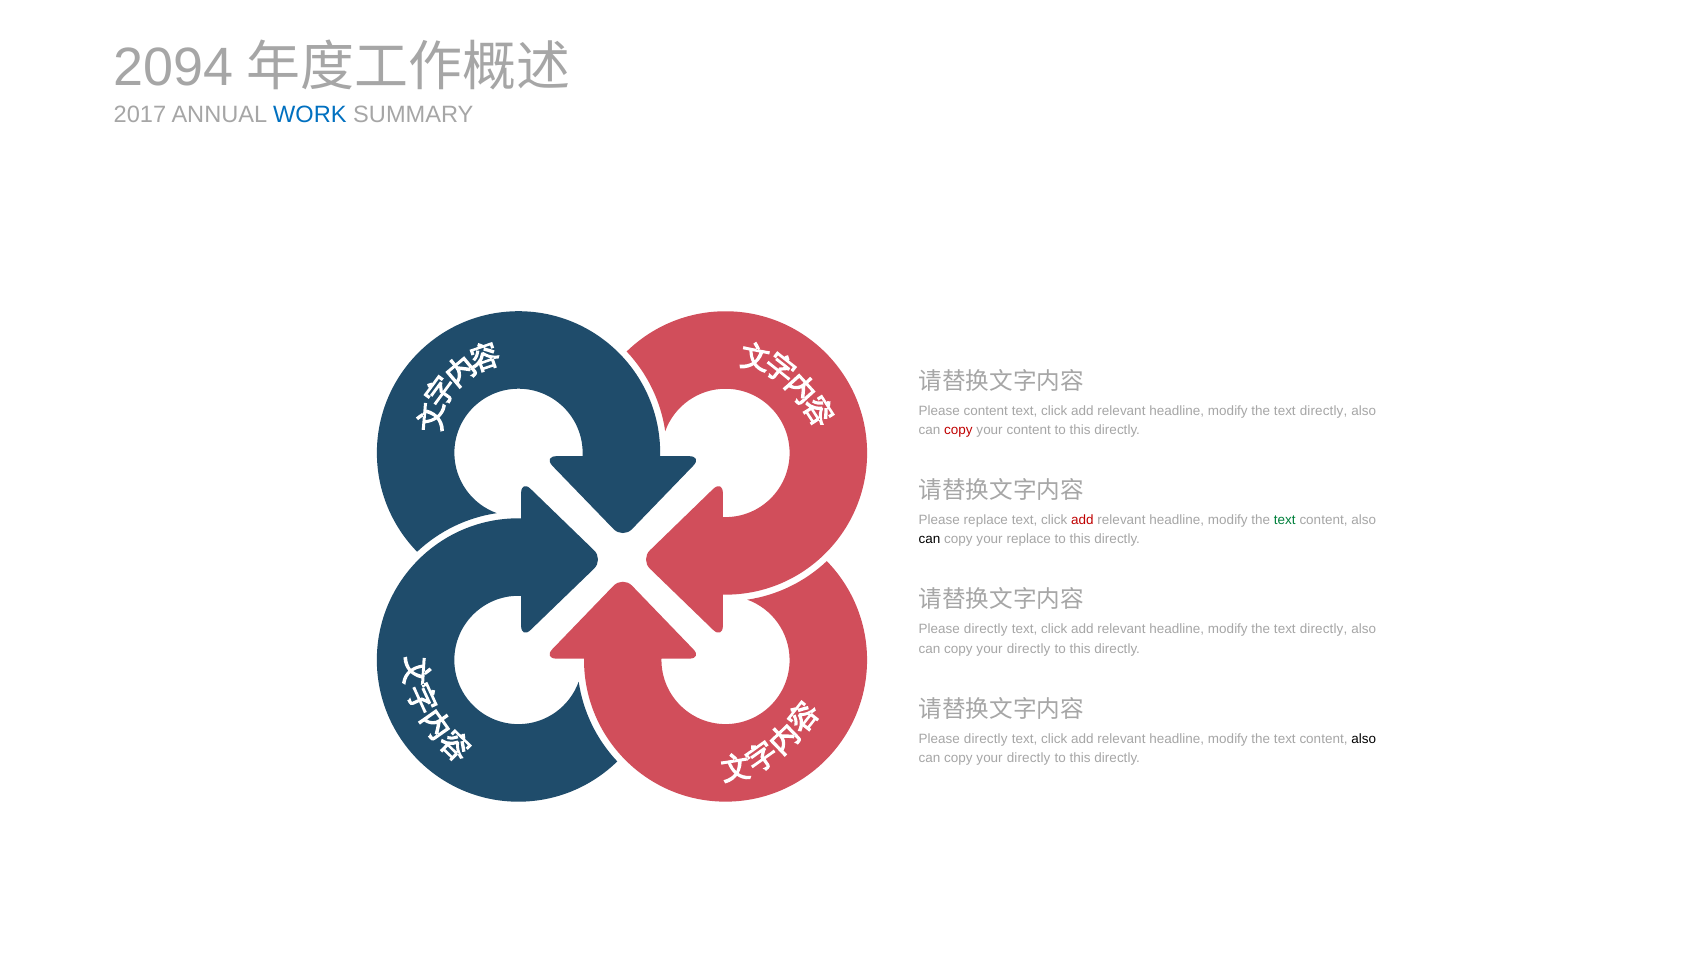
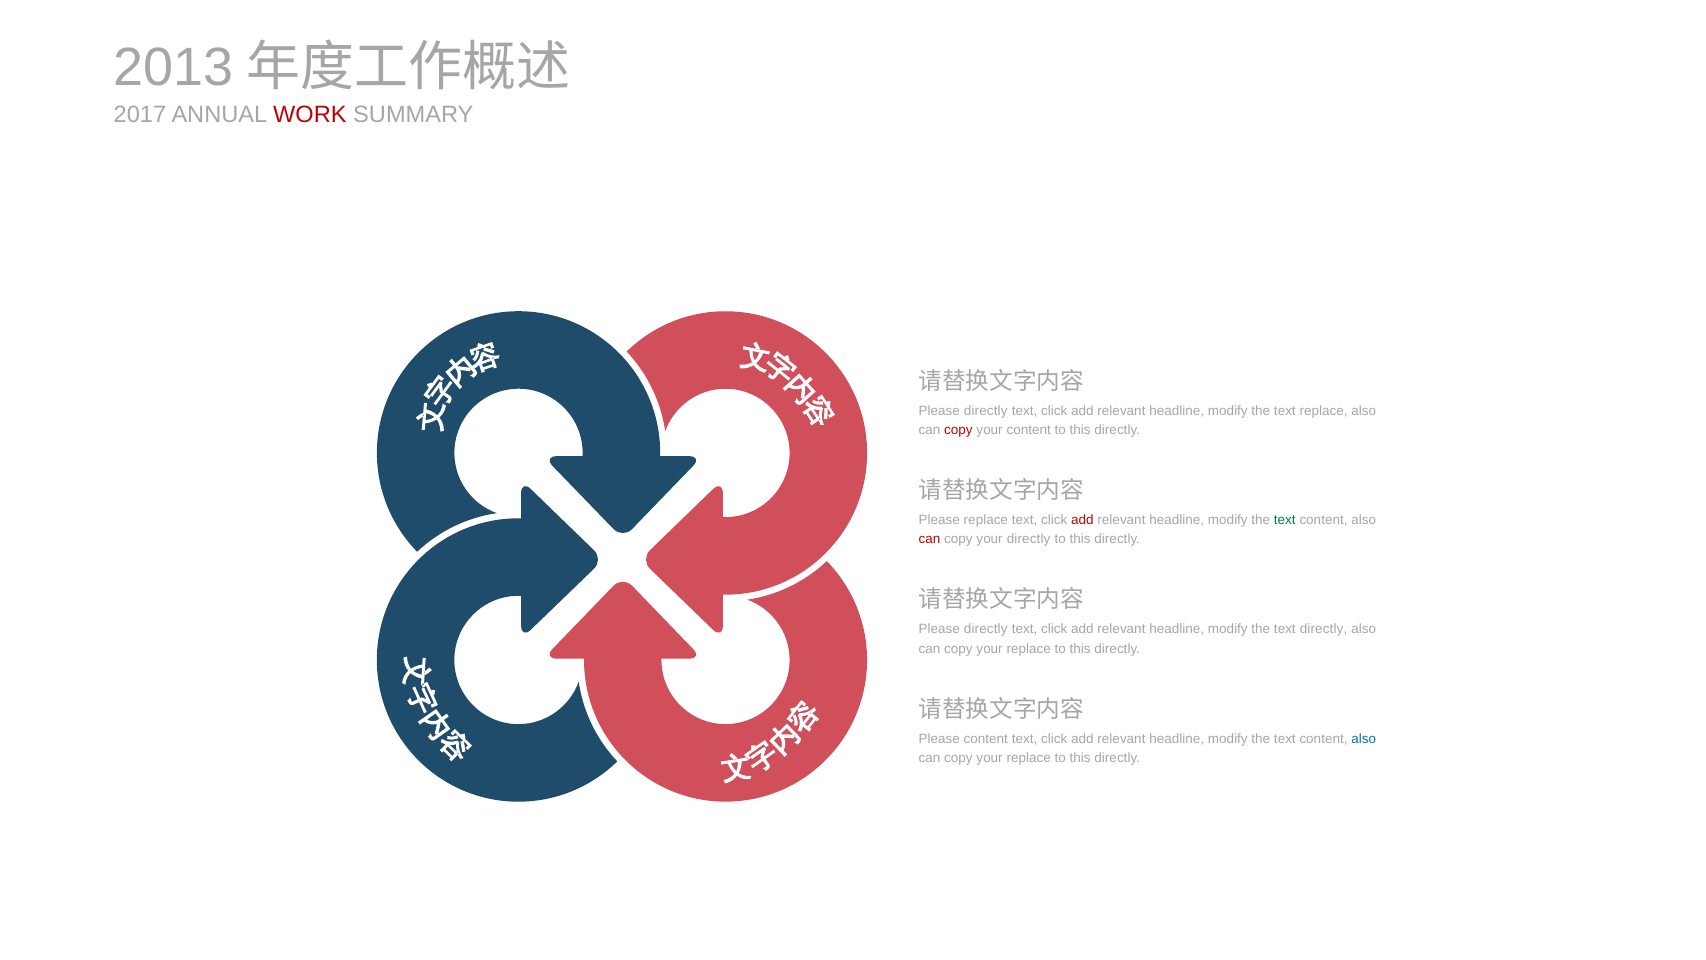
2094: 2094 -> 2013
WORK colour: blue -> red
content at (986, 411): content -> directly
directly at (1324, 411): directly -> replace
can at (930, 539) colour: black -> red
your replace: replace -> directly
directly at (1029, 648): directly -> replace
directly at (986, 738): directly -> content
also at (1364, 738) colour: black -> blue
directly at (1029, 758): directly -> replace
